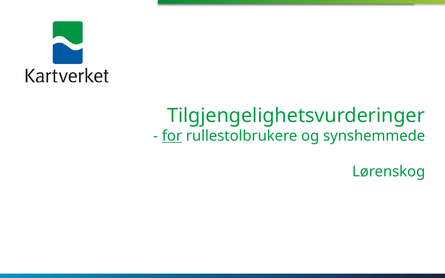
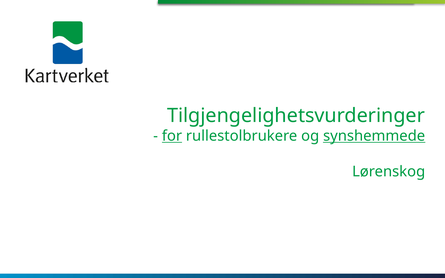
synshemmede underline: none -> present
